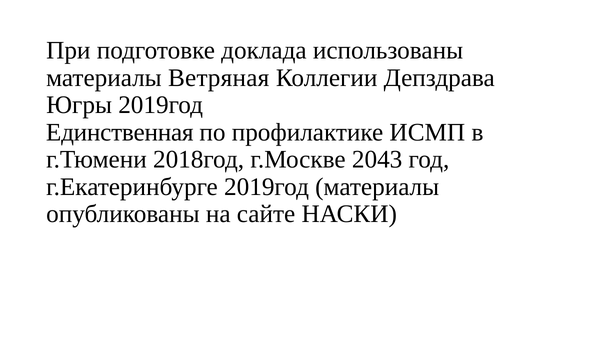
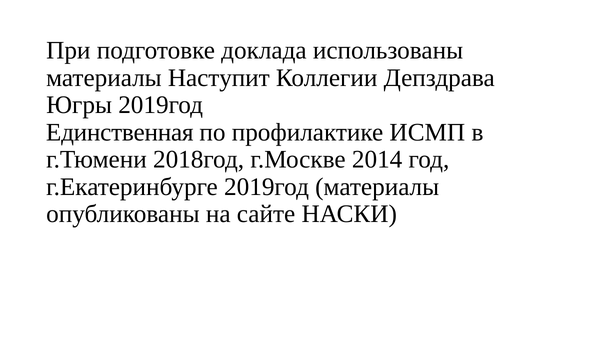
Ветряная: Ветряная -> Наступит
2043: 2043 -> 2014
